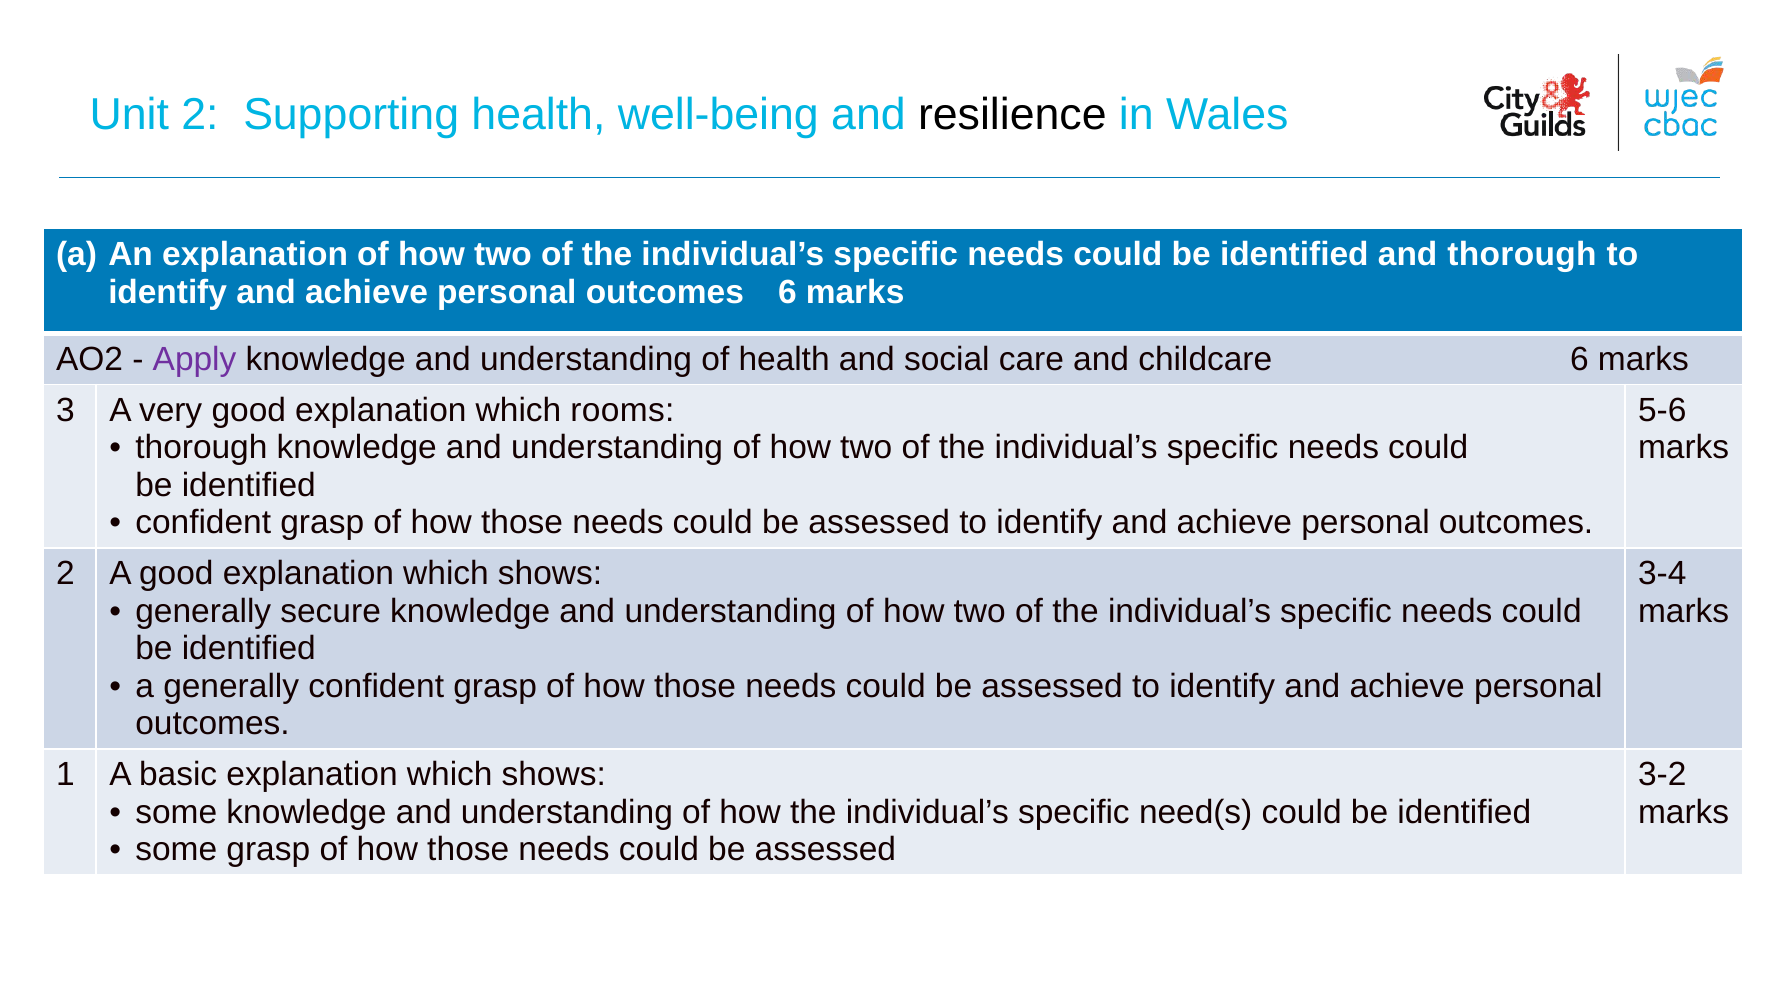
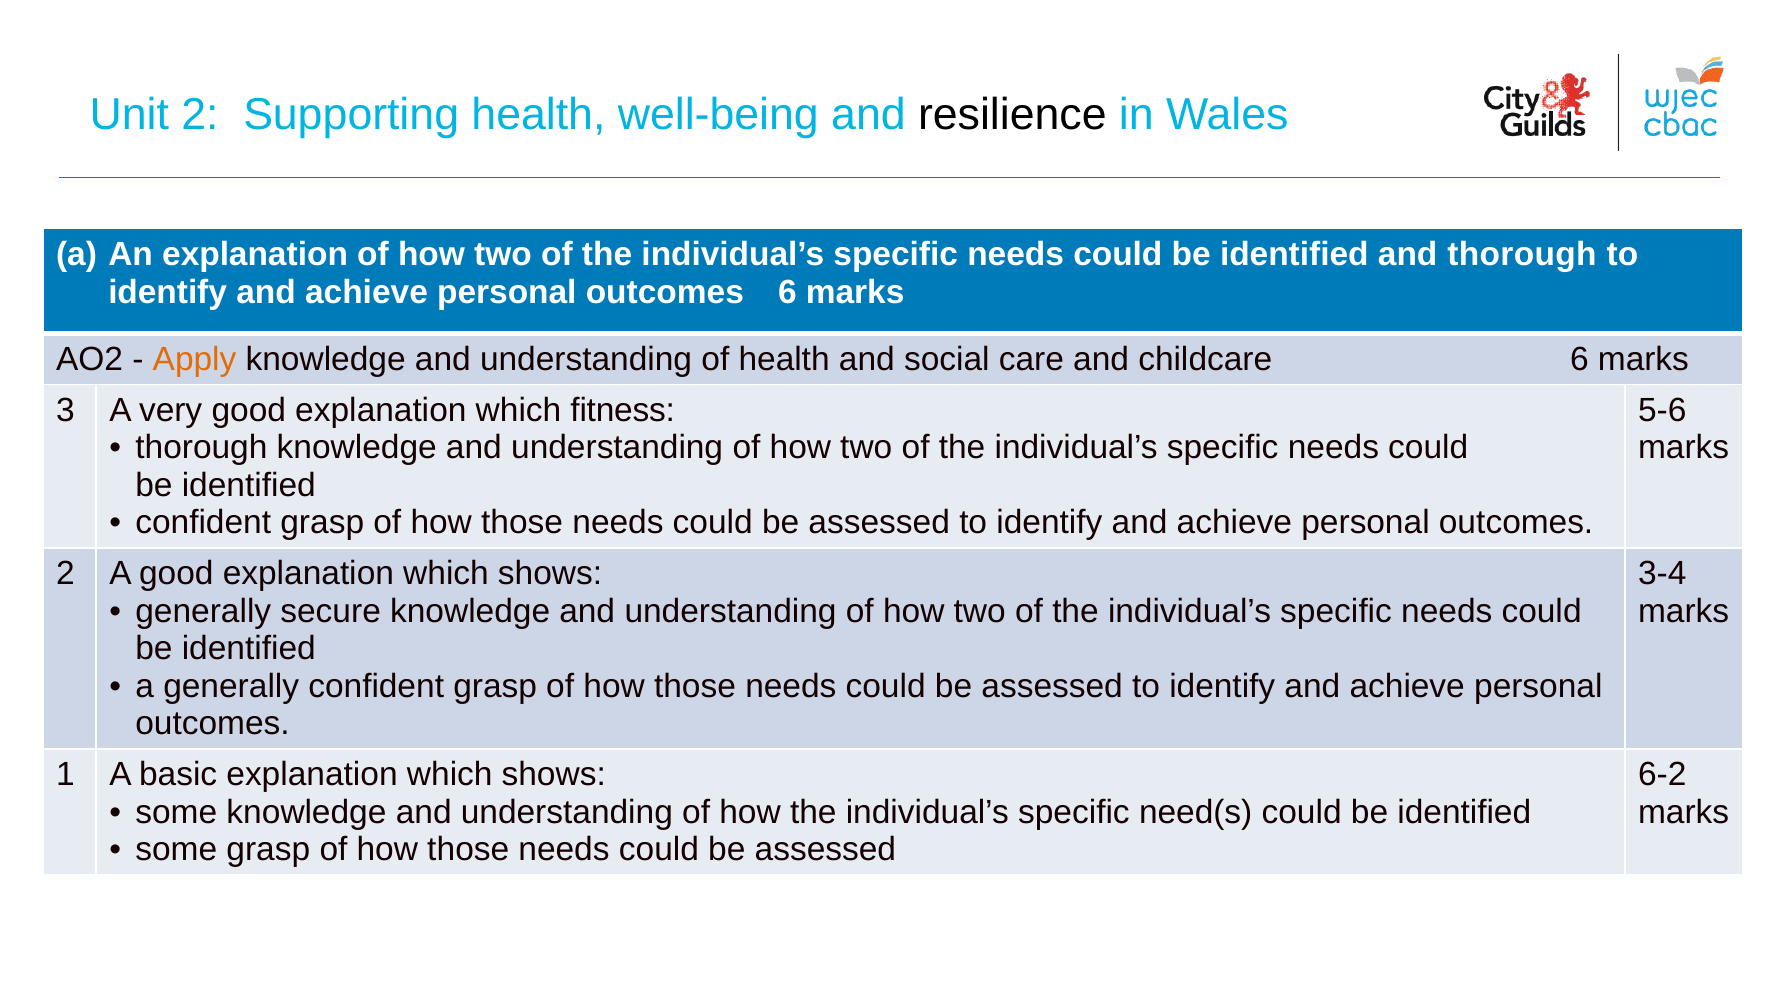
Apply colour: purple -> orange
rooms: rooms -> fitness
3-2: 3-2 -> 6-2
